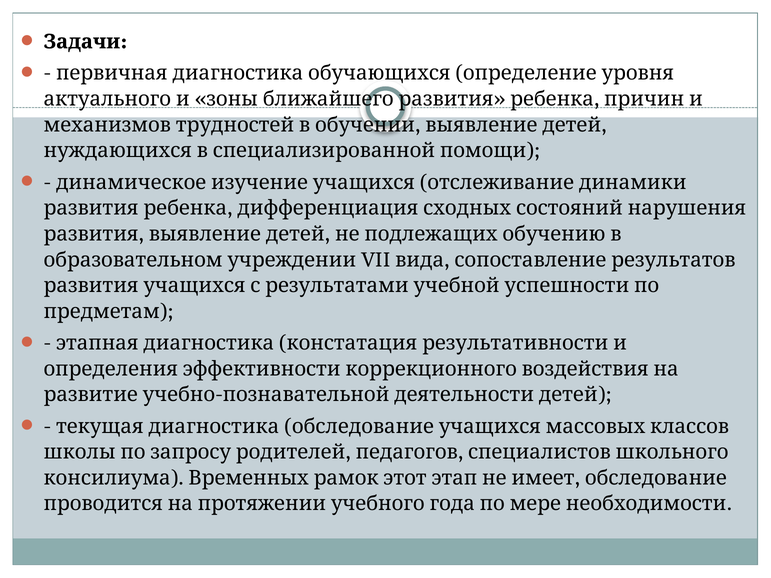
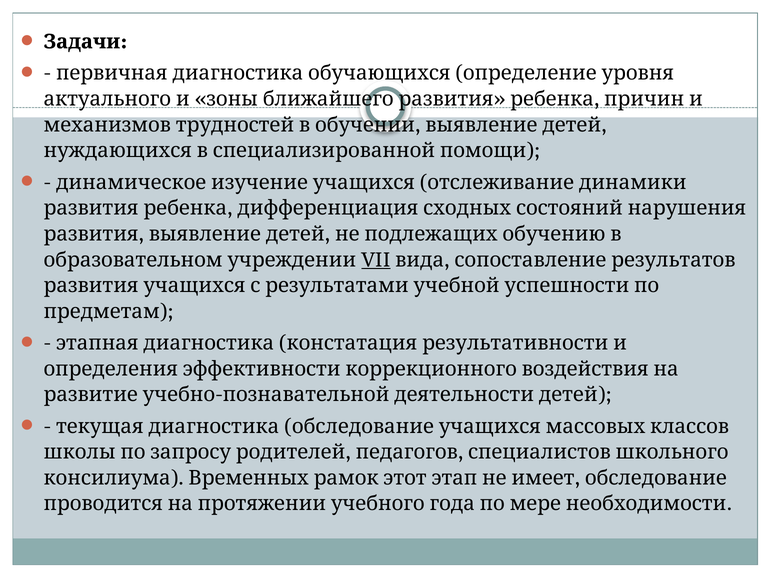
VII underline: none -> present
